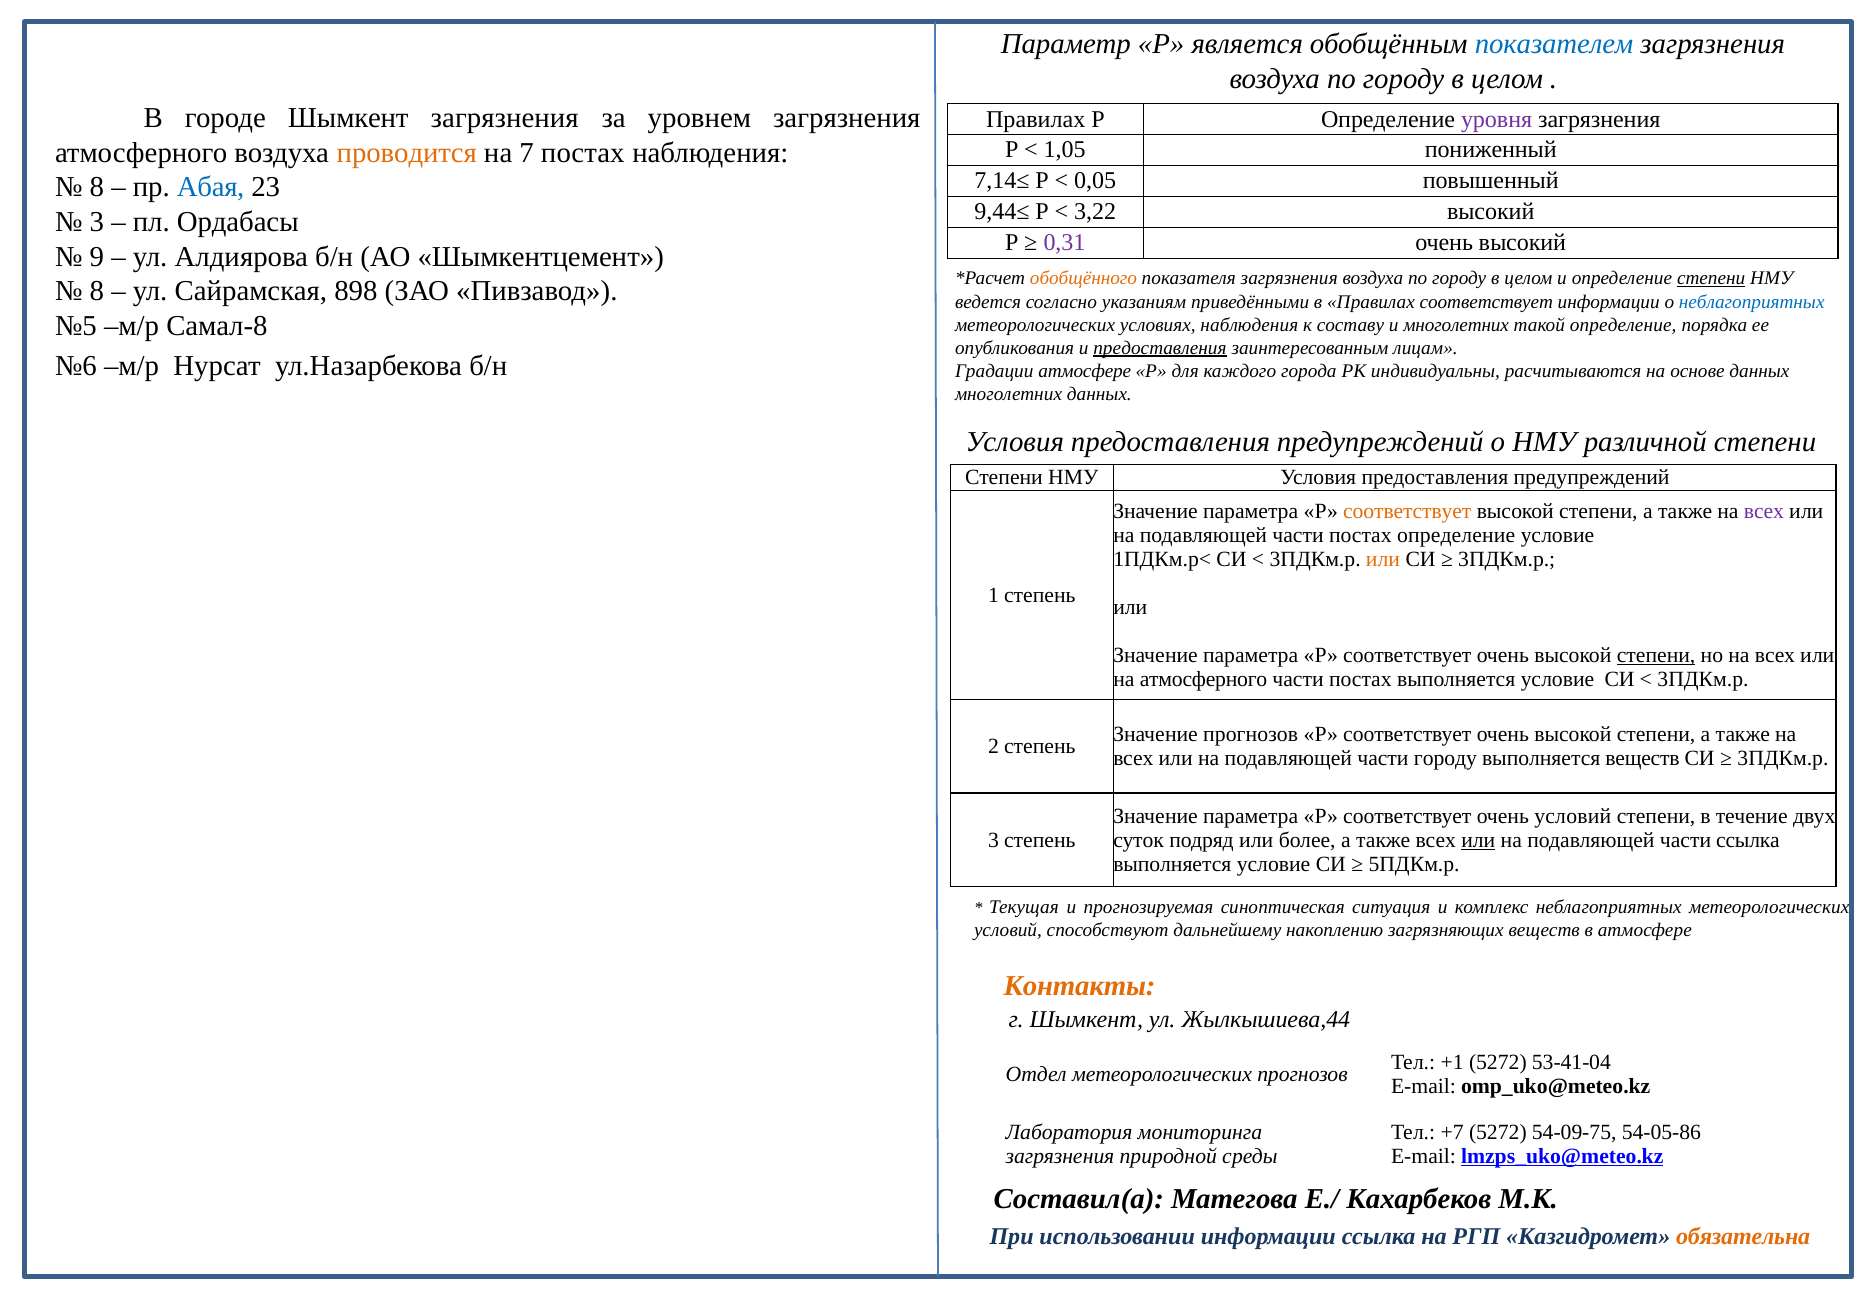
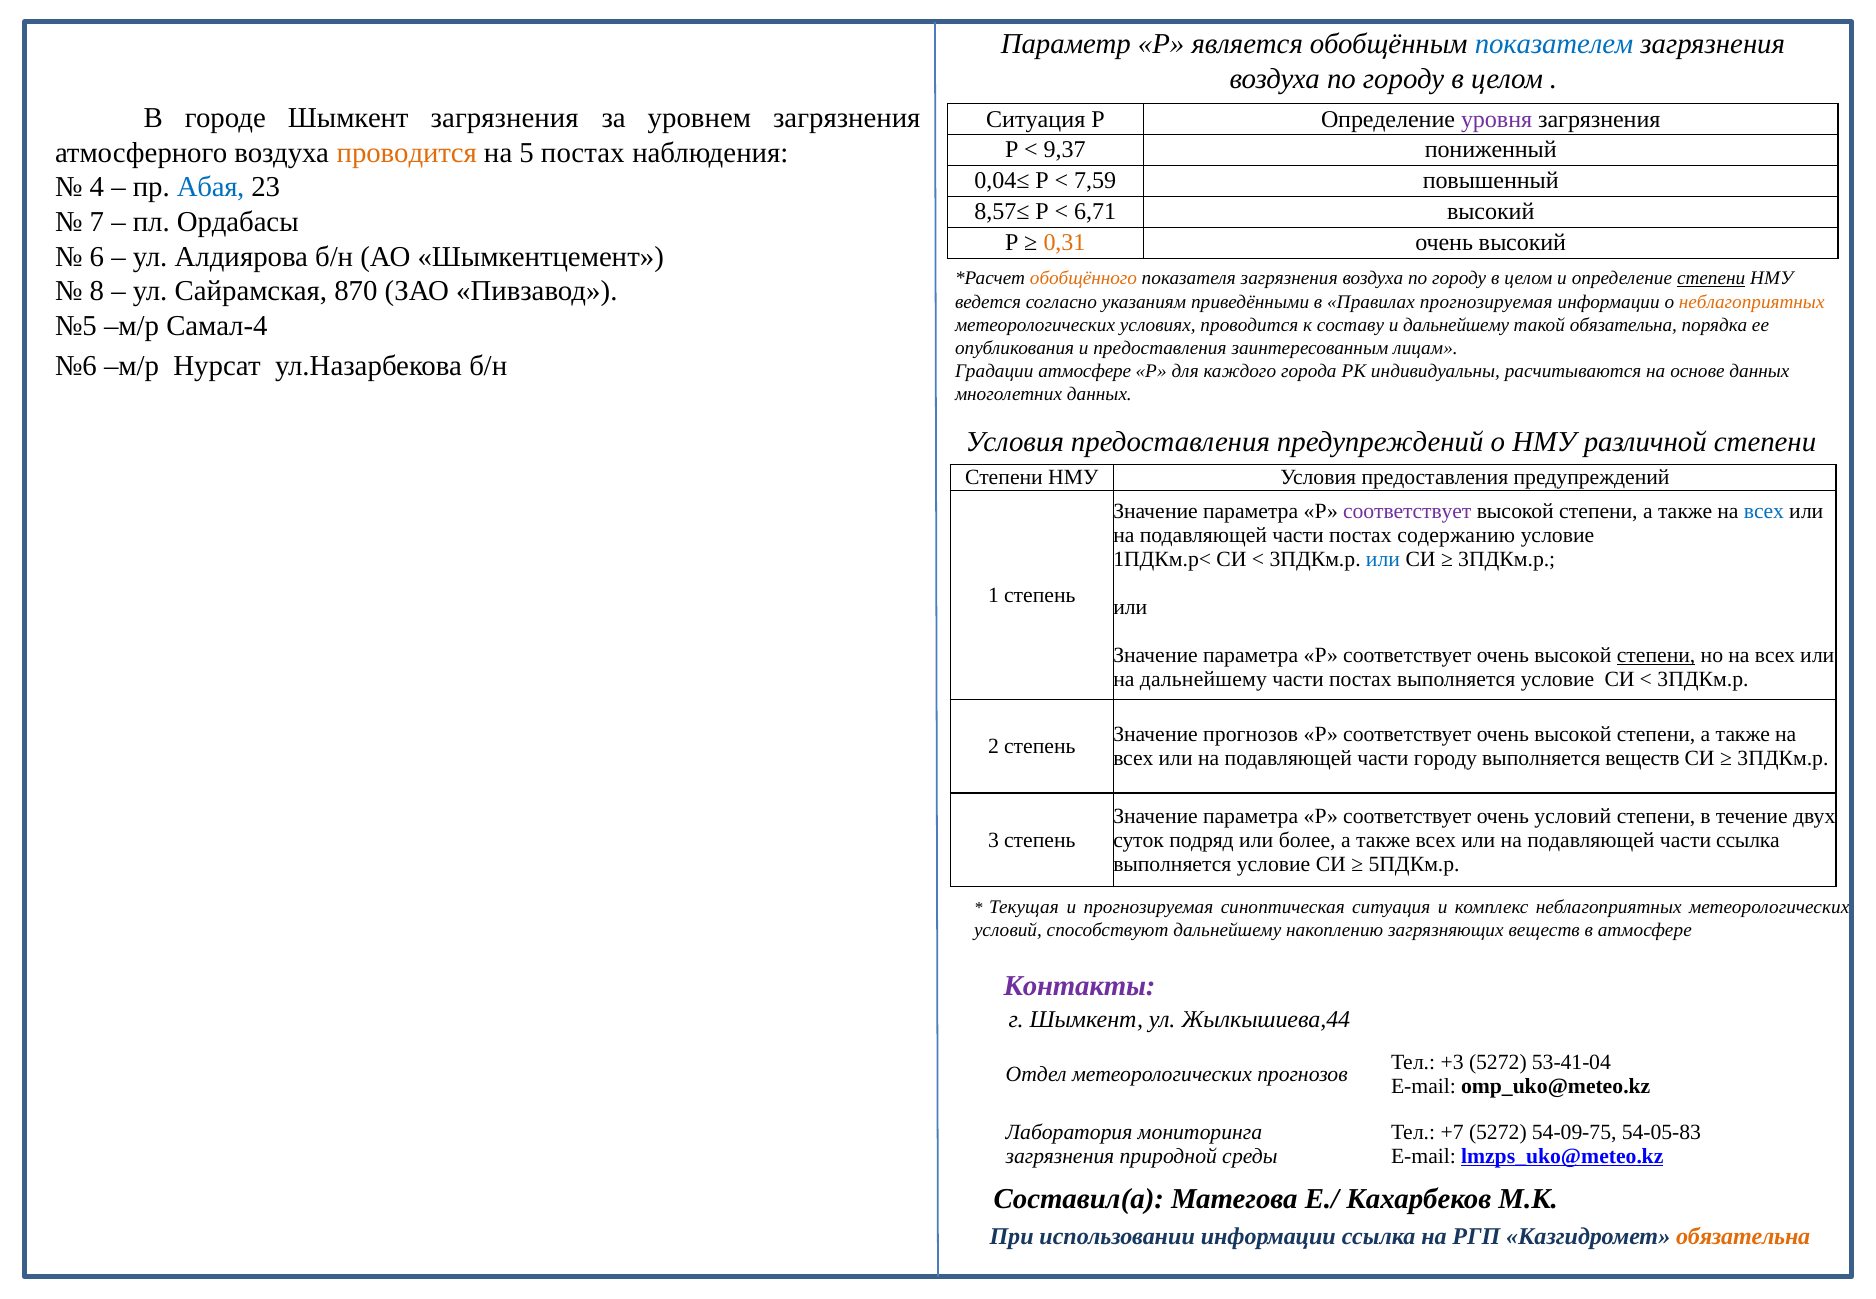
Правилах at (1036, 119): Правилах -> Ситуация
1,05: 1,05 -> 9,37
7: 7 -> 5
7,14≤: 7,14≤ -> 0,04≤
0,05: 0,05 -> 7,59
8 at (97, 187): 8 -> 4
9,44≤: 9,44≤ -> 8,57≤
3,22: 3,22 -> 6,71
3 at (97, 222): 3 -> 7
0,31 colour: purple -> orange
9: 9 -> 6
898: 898 -> 870
Правилах соответствует: соответствует -> прогнозируемая
неблагоприятных at (1752, 302) colour: blue -> orange
Самал-8: Самал-8 -> Самал-4
условиях наблюдения: наблюдения -> проводится
и многолетних: многолетних -> дальнейшему
такой определение: определение -> обязательна
предоставления at (1160, 348) underline: present -> none
соответствует at (1407, 511) colour: orange -> purple
всех at (1764, 511) colour: purple -> blue
постах определение: определение -> содержанию
или at (1383, 559) colour: orange -> blue
на атмосферного: атмосферного -> дальнейшему
или at (1478, 840) underline: present -> none
Контакты colour: orange -> purple
+1: +1 -> +3
54-05-86: 54-05-86 -> 54-05-83
